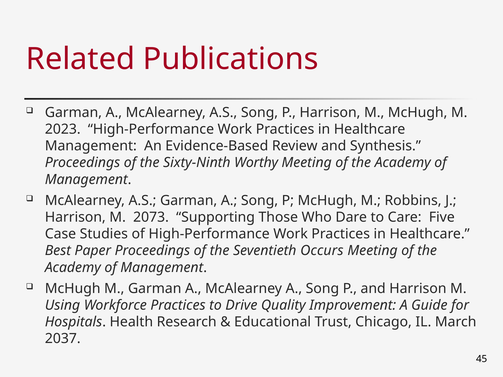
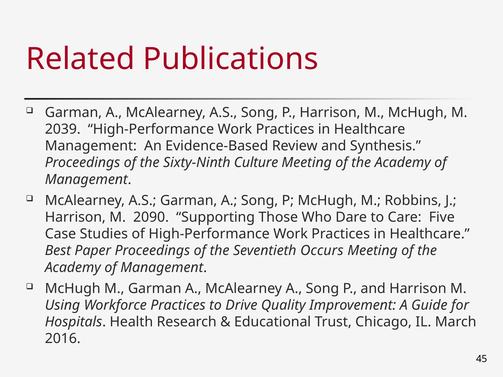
2023: 2023 -> 2039
Worthy: Worthy -> Culture
2073: 2073 -> 2090
2037: 2037 -> 2016
